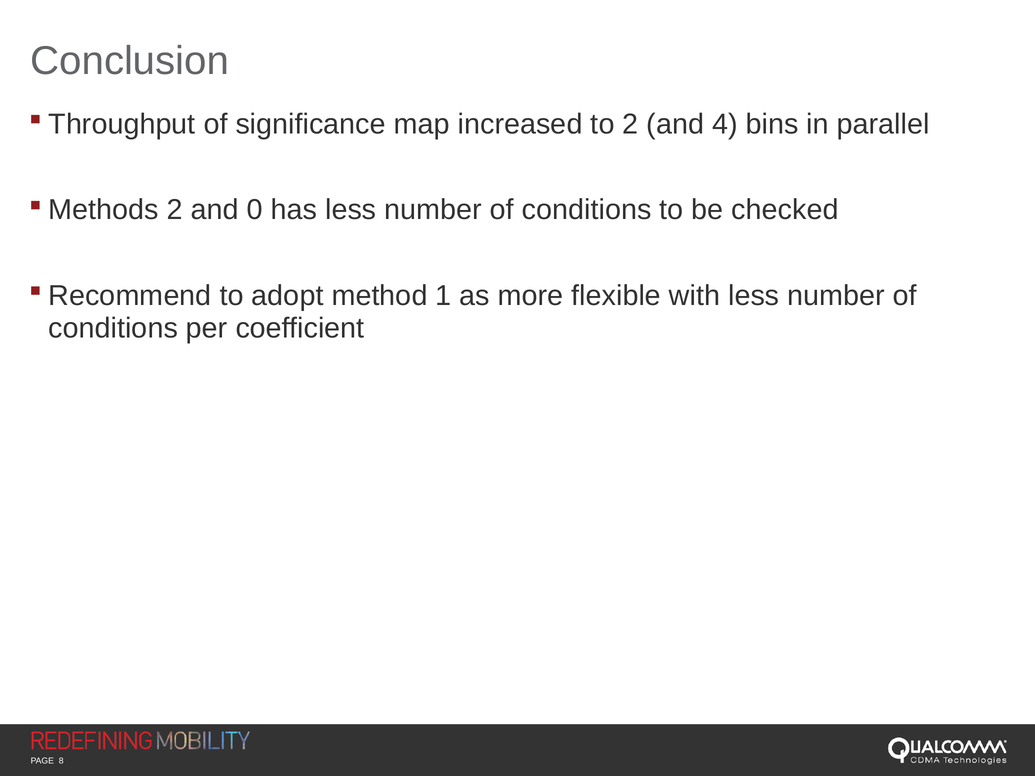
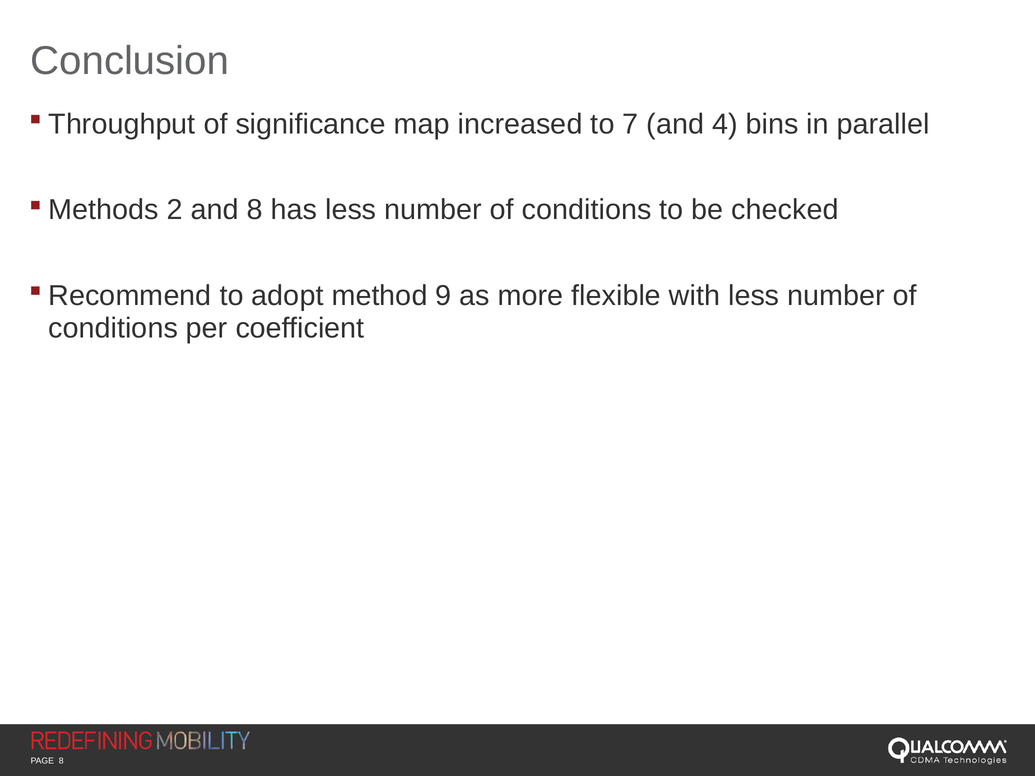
to 2: 2 -> 7
and 0: 0 -> 8
1: 1 -> 9
